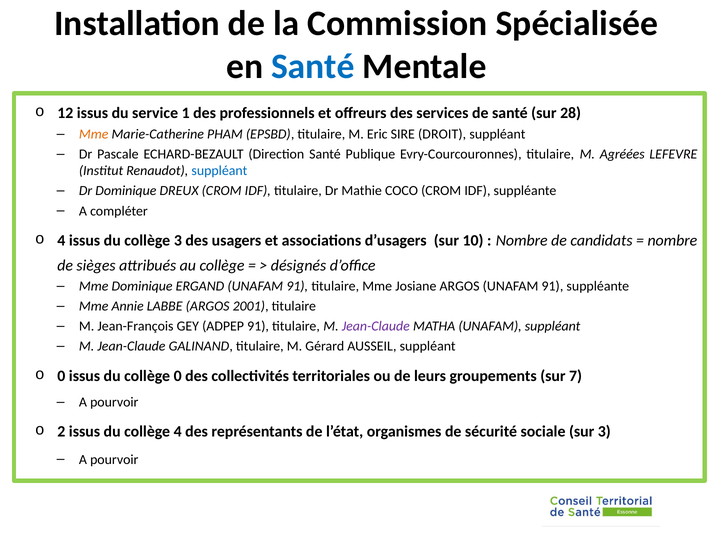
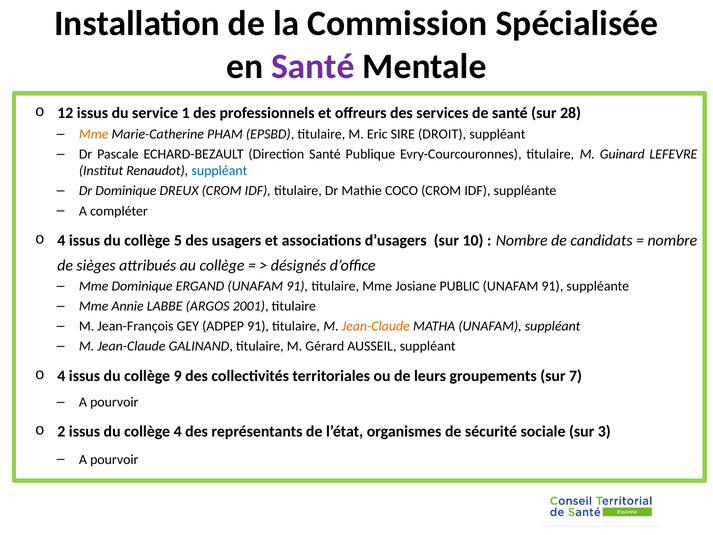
Santé at (313, 66) colour: blue -> purple
Agréées: Agréées -> Guinard
collège 3: 3 -> 5
Josiane ARGOS: ARGOS -> PUBLIC
Jean-Claude at (376, 326) colour: purple -> orange
0 at (61, 376): 0 -> 4
collège 0: 0 -> 9
